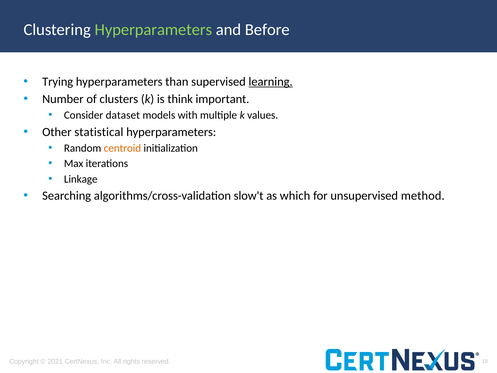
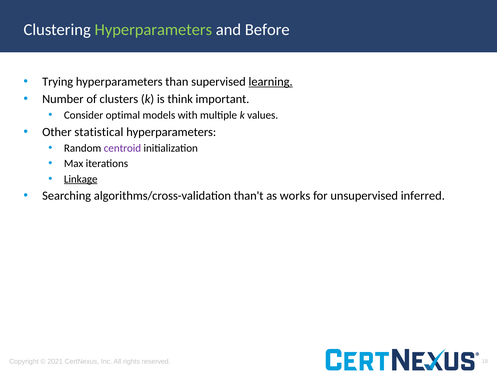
dataset: dataset -> optimal
centroid colour: orange -> purple
Linkage underline: none -> present
slow't: slow't -> than't
which: which -> works
method: method -> inferred
